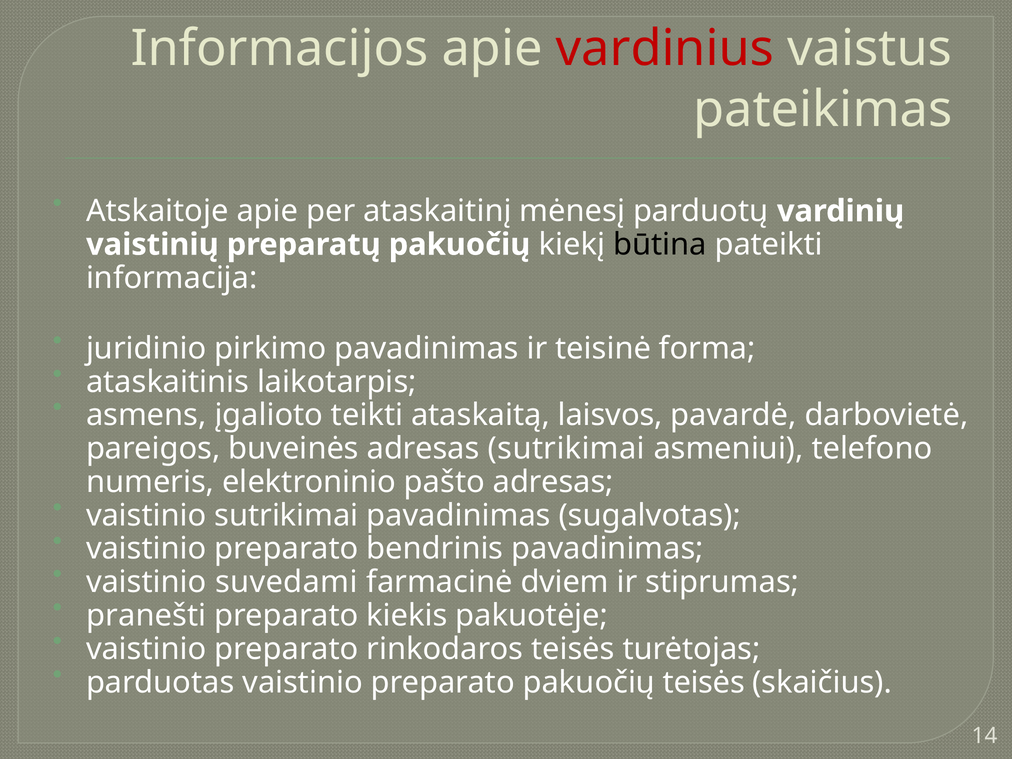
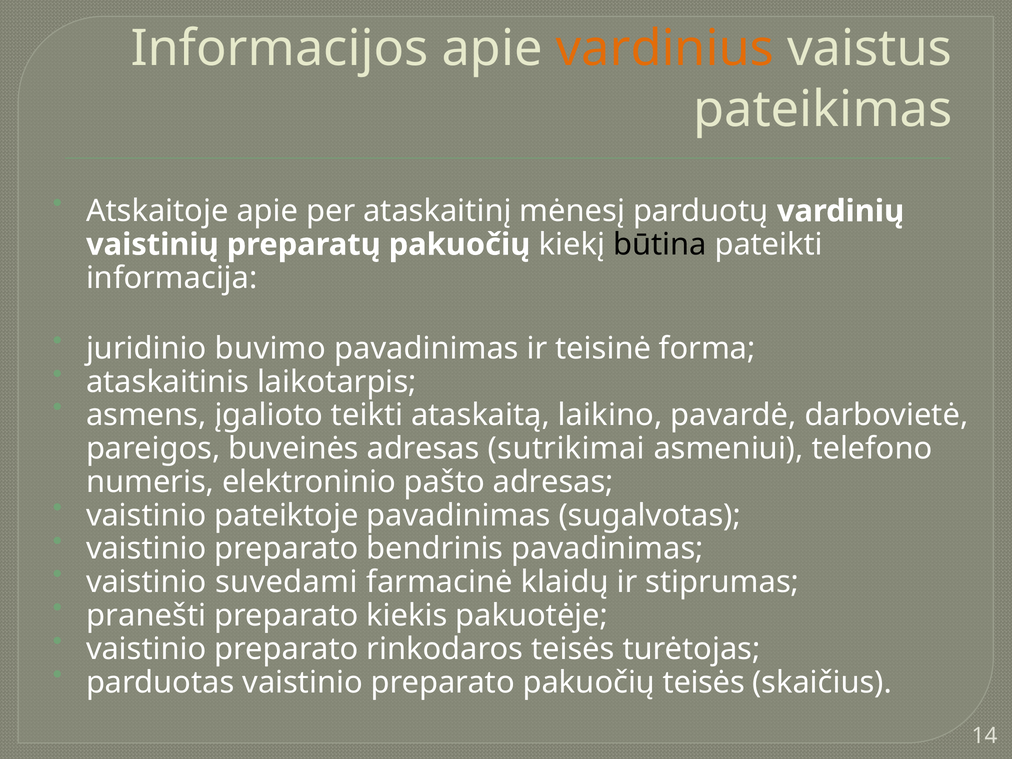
vardinius colour: red -> orange
pirkimo: pirkimo -> buvimo
laisvos: laisvos -> laikino
vaistinio sutrikimai: sutrikimai -> pateiktoje
dviem: dviem -> klaidų
